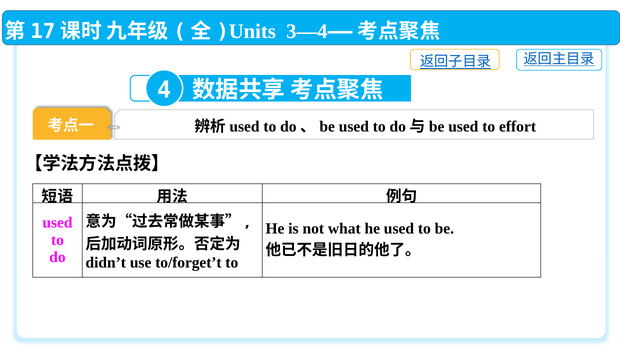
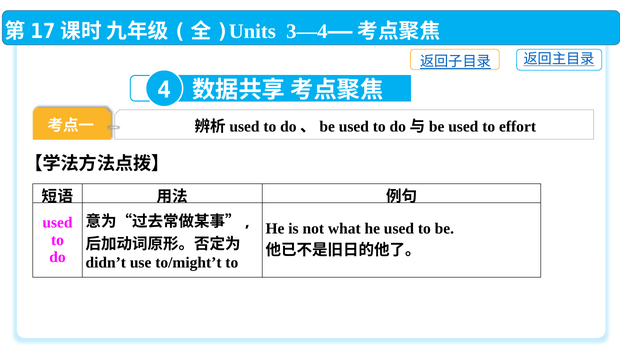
to/forget’t: to/forget’t -> to/might’t
